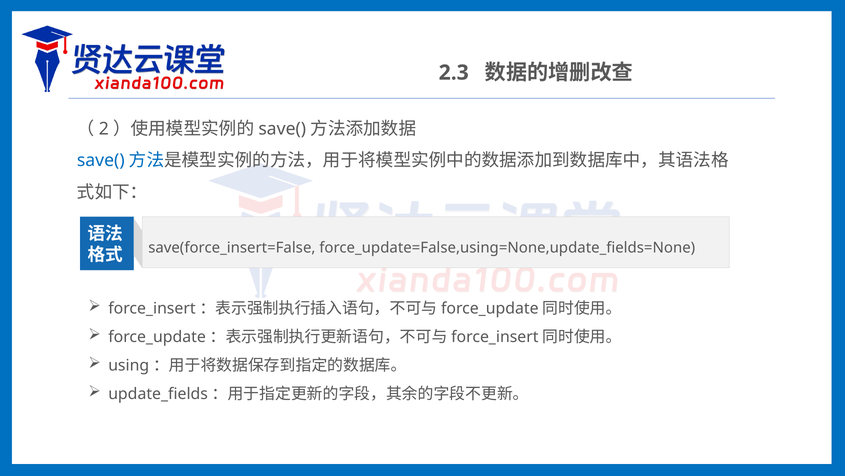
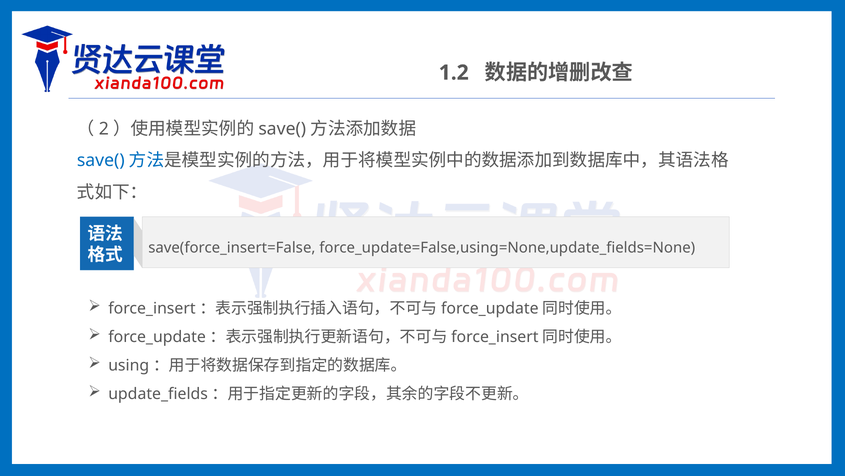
2.3: 2.3 -> 1.2
